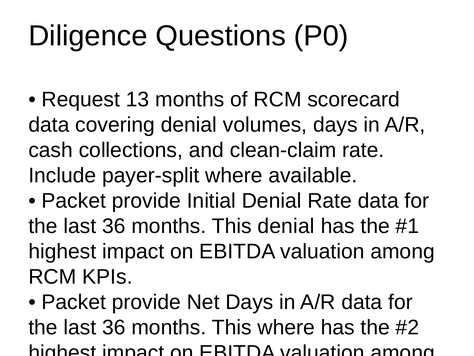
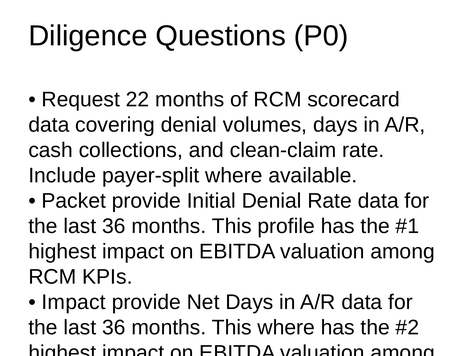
13: 13 -> 22
This denial: denial -> profile
Packet at (74, 302): Packet -> Impact
